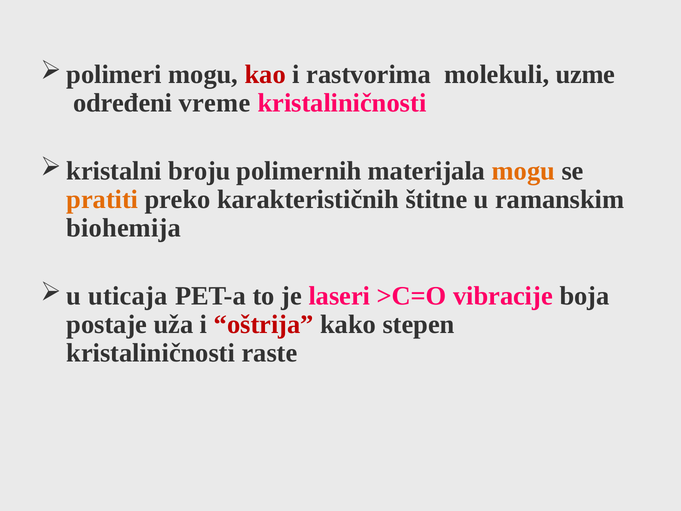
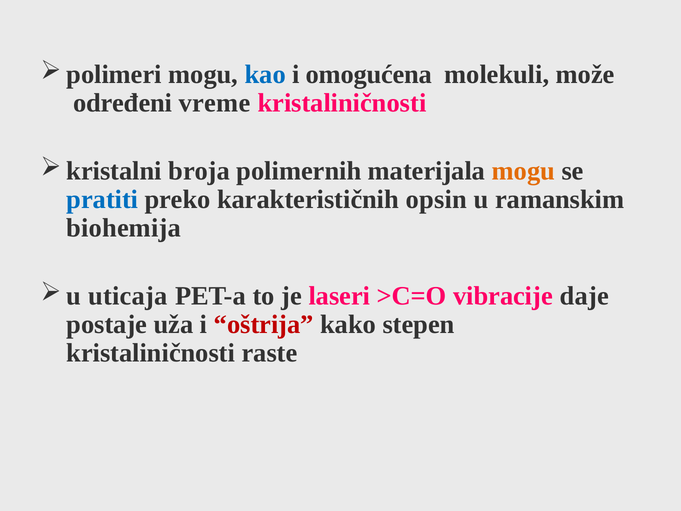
kao colour: red -> blue
rastvorima: rastvorima -> omogućena
uzme: uzme -> može
broju: broju -> broja
pratiti colour: orange -> blue
štitne: štitne -> opsin
boja: boja -> daje
